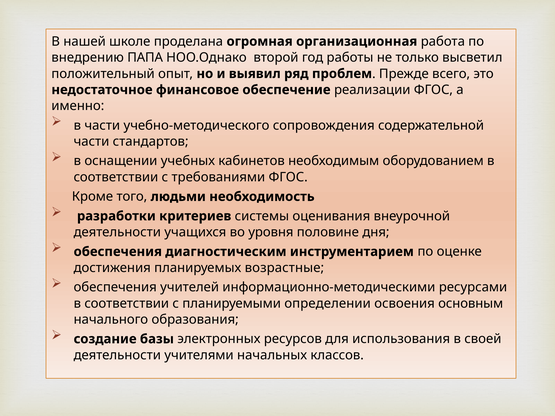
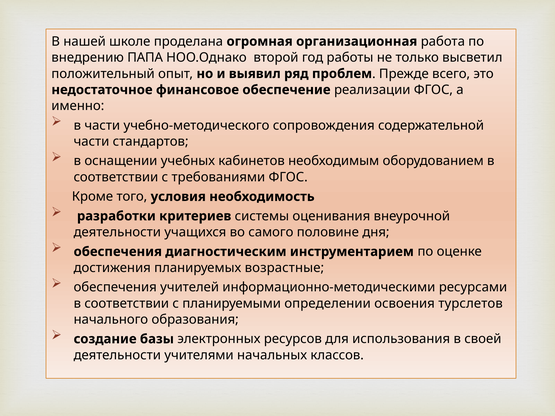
людьми: людьми -> условия
уровня: уровня -> самого
основным: основным -> турслетов
